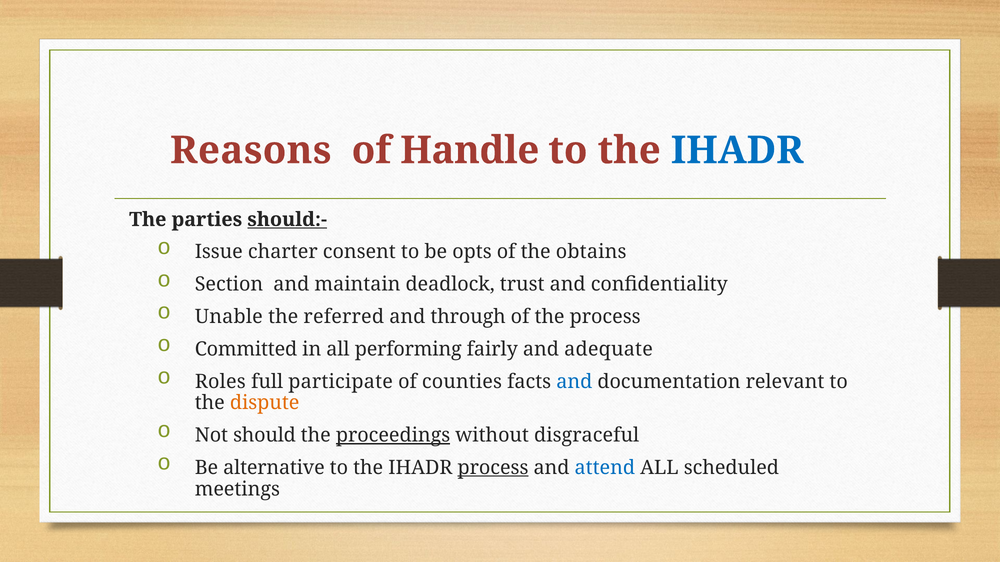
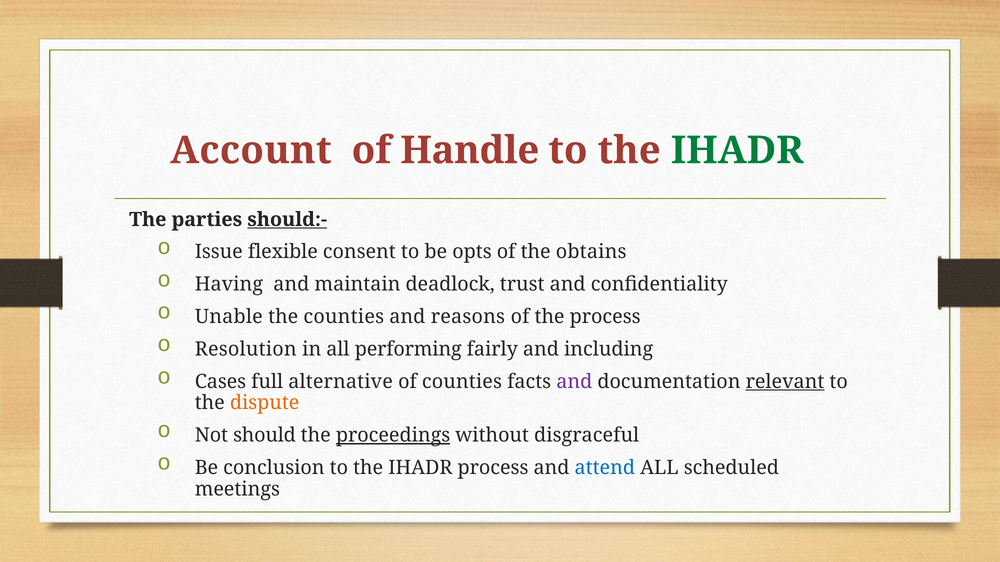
Reasons: Reasons -> Account
IHADR at (737, 151) colour: blue -> green
charter: charter -> flexible
Section: Section -> Having
the referred: referred -> counties
through: through -> reasons
Committed: Committed -> Resolution
adequate: adequate -> including
Roles: Roles -> Cases
participate: participate -> alternative
and at (574, 382) colour: blue -> purple
relevant underline: none -> present
alternative: alternative -> conclusion
process at (493, 468) underline: present -> none
